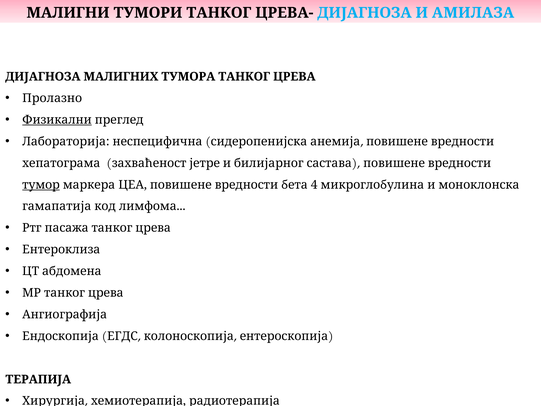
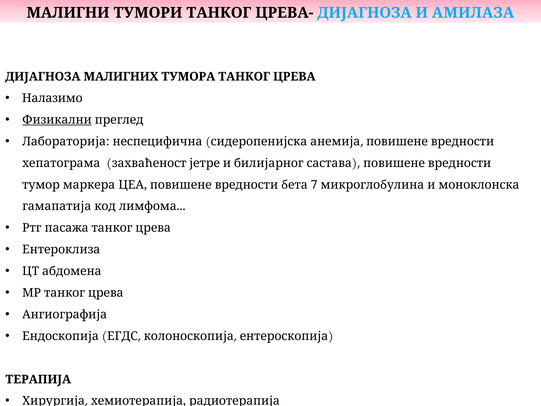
Пролазно: Пролазно -> Налазимо
тумор underline: present -> none
4: 4 -> 7
